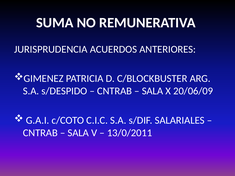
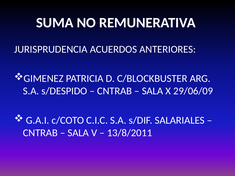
20/06/09: 20/06/09 -> 29/06/09
13/0/2011: 13/0/2011 -> 13/8/2011
